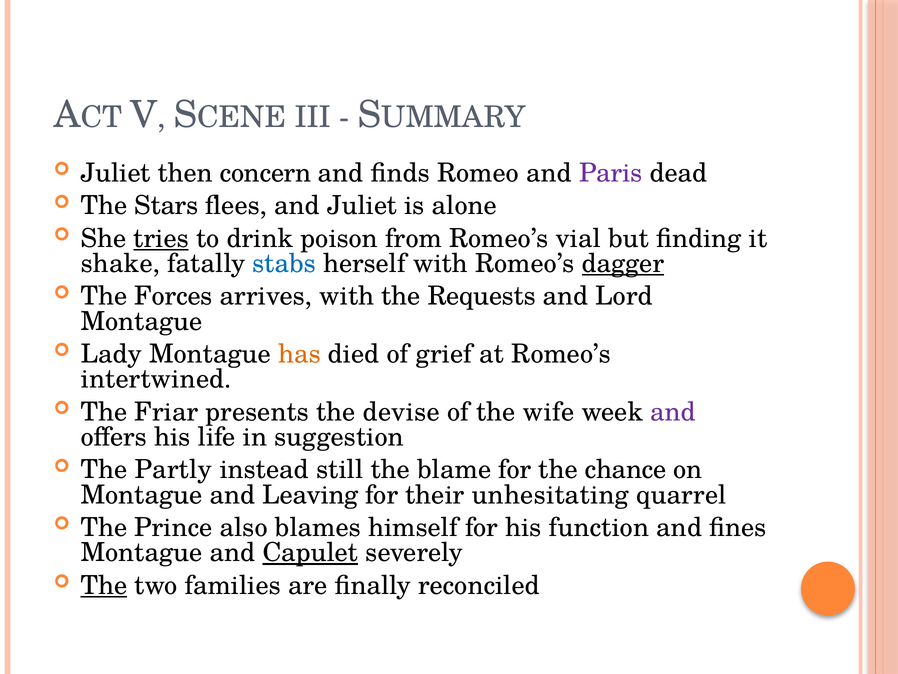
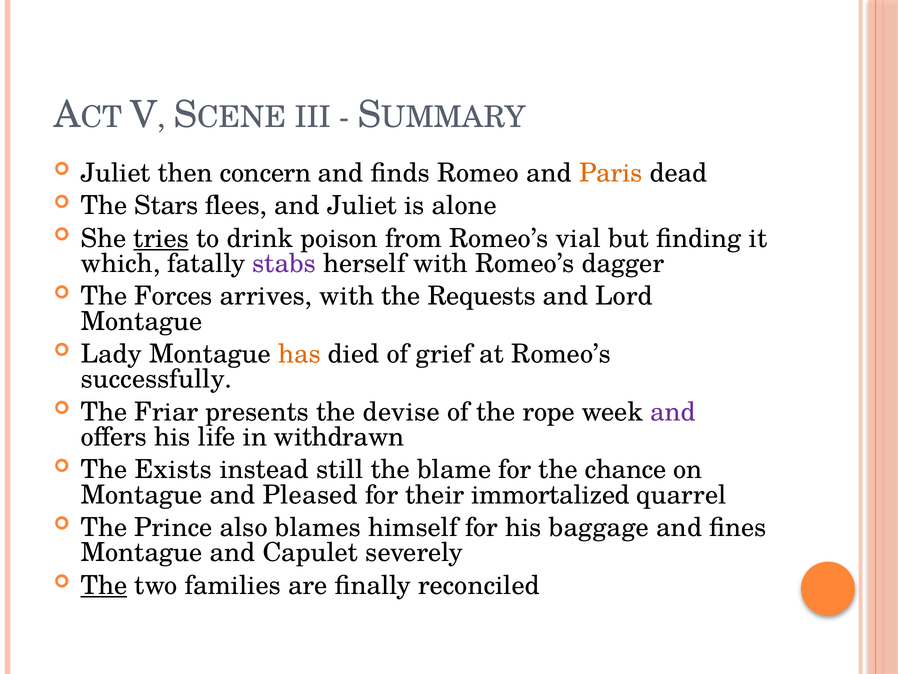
Paris colour: purple -> orange
shake: shake -> which
stabs colour: blue -> purple
dagger underline: present -> none
intertwined: intertwined -> successfully
wife: wife -> rope
suggestion: suggestion -> withdrawn
Partly: Partly -> Exists
Leaving: Leaving -> Pleased
unhesitating: unhesitating -> immortalized
function: function -> baggage
Capulet underline: present -> none
